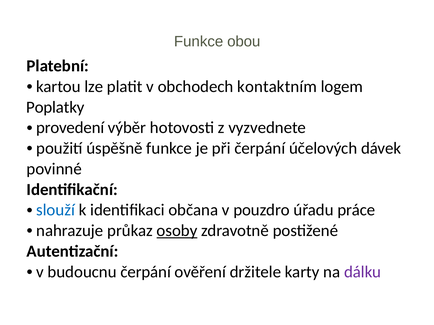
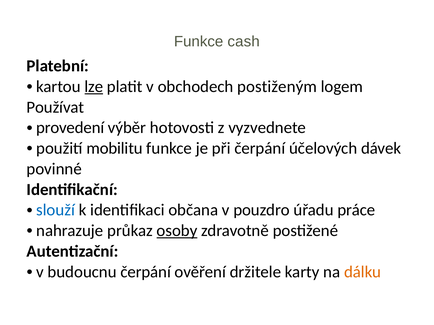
obou: obou -> cash
lze underline: none -> present
kontaktním: kontaktním -> postiženým
Poplatky: Poplatky -> Používat
úspěšně: úspěšně -> mobilitu
dálku colour: purple -> orange
